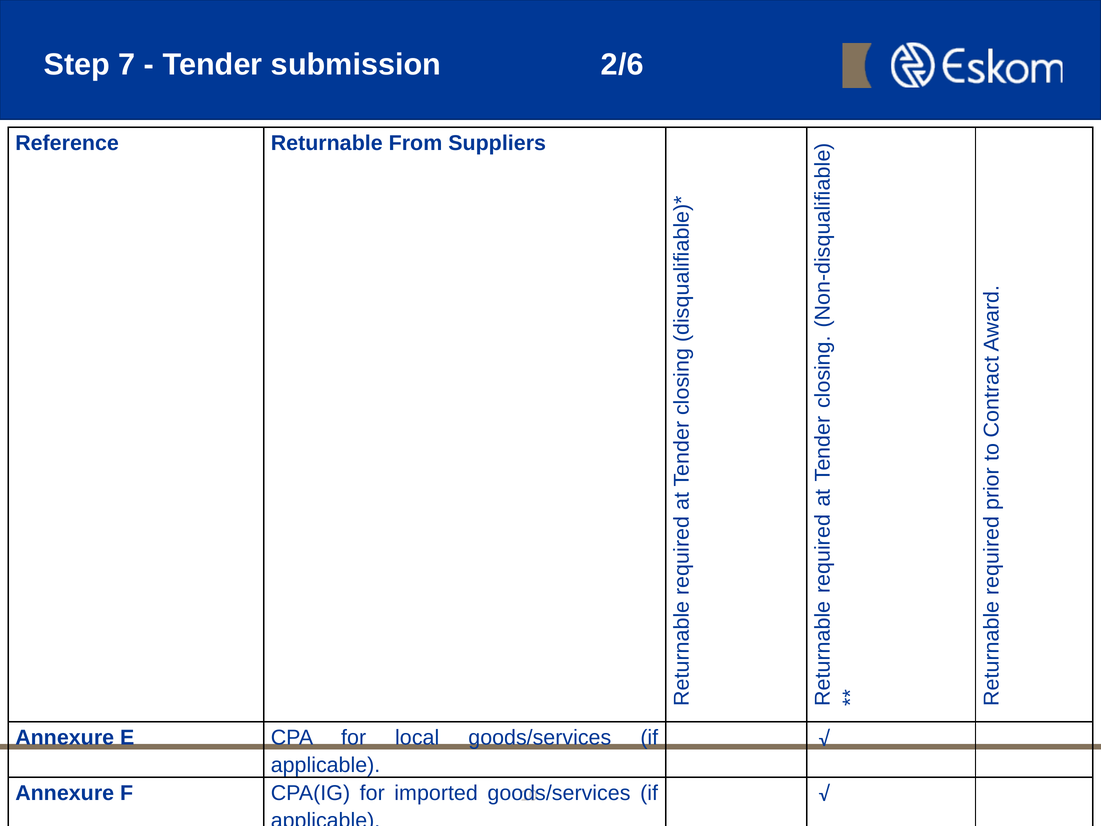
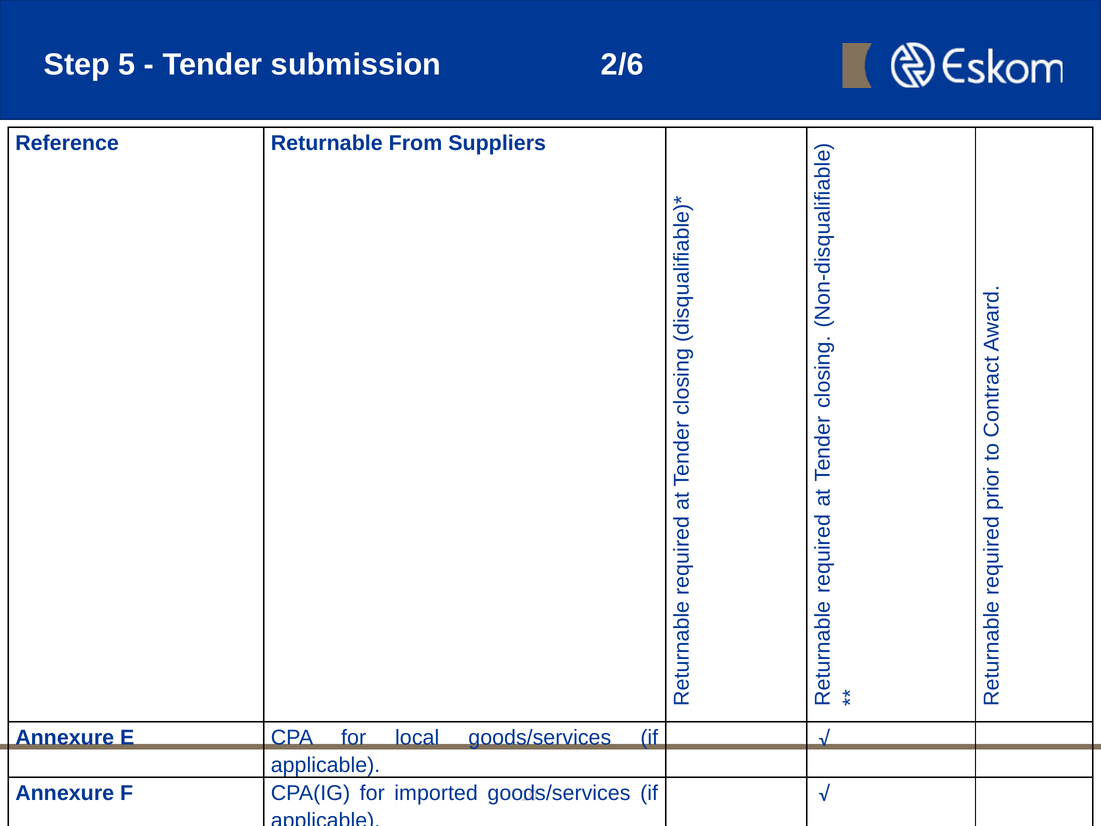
7: 7 -> 5
